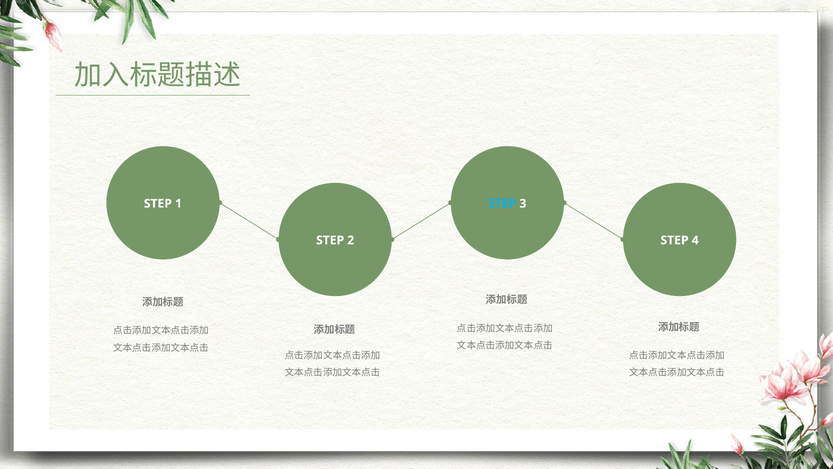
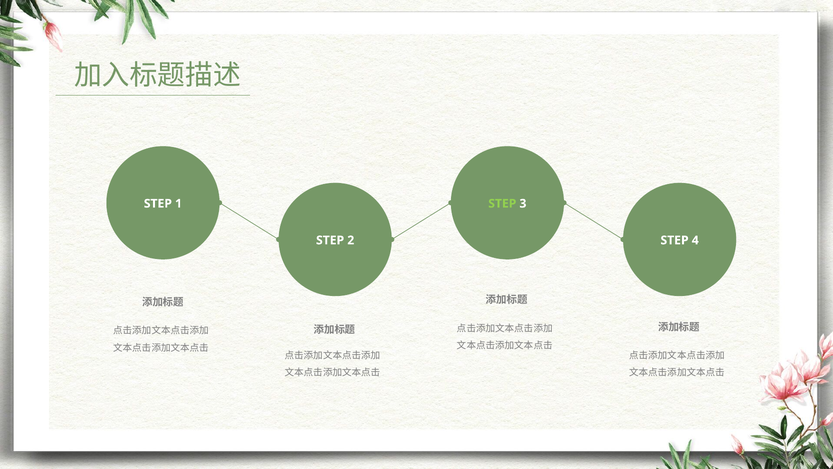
STEP at (502, 203) colour: light blue -> light green
